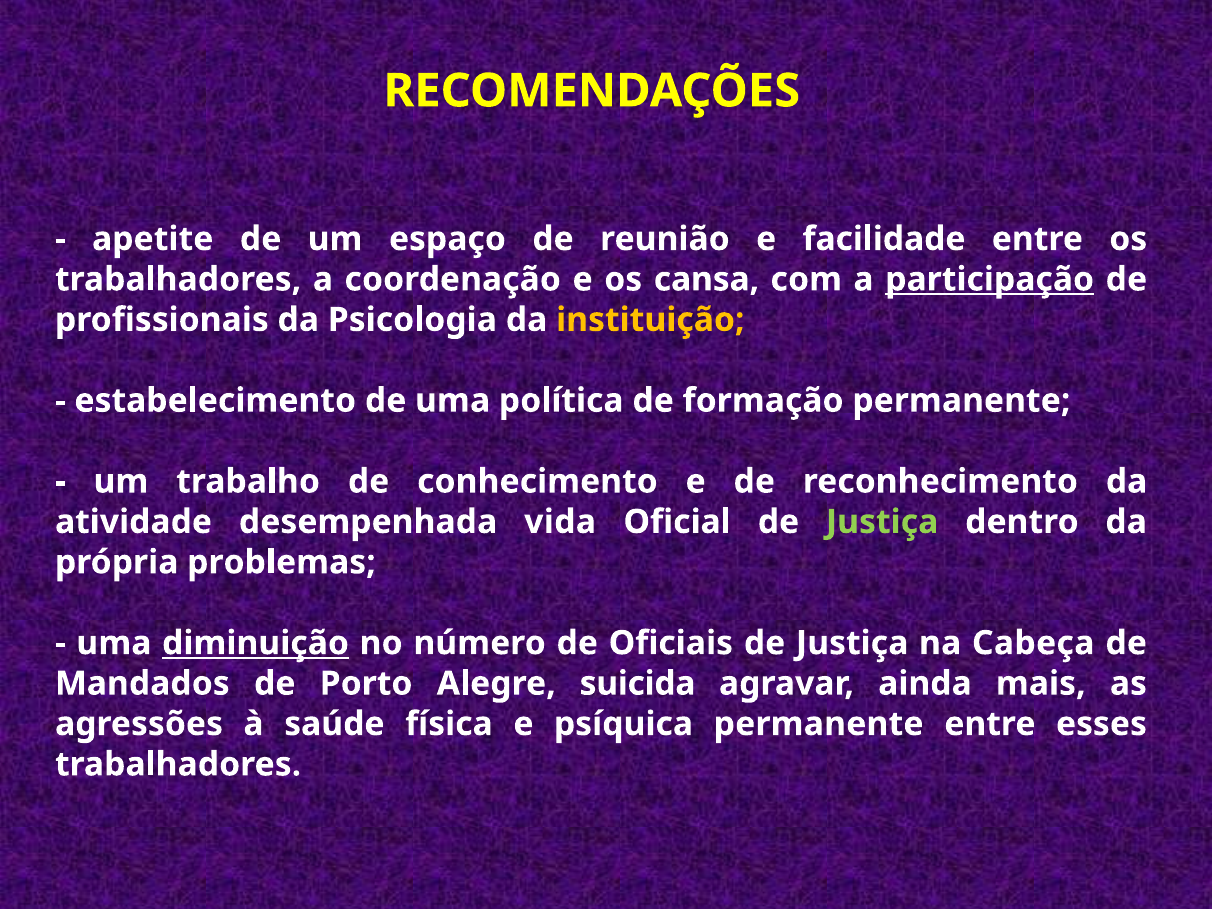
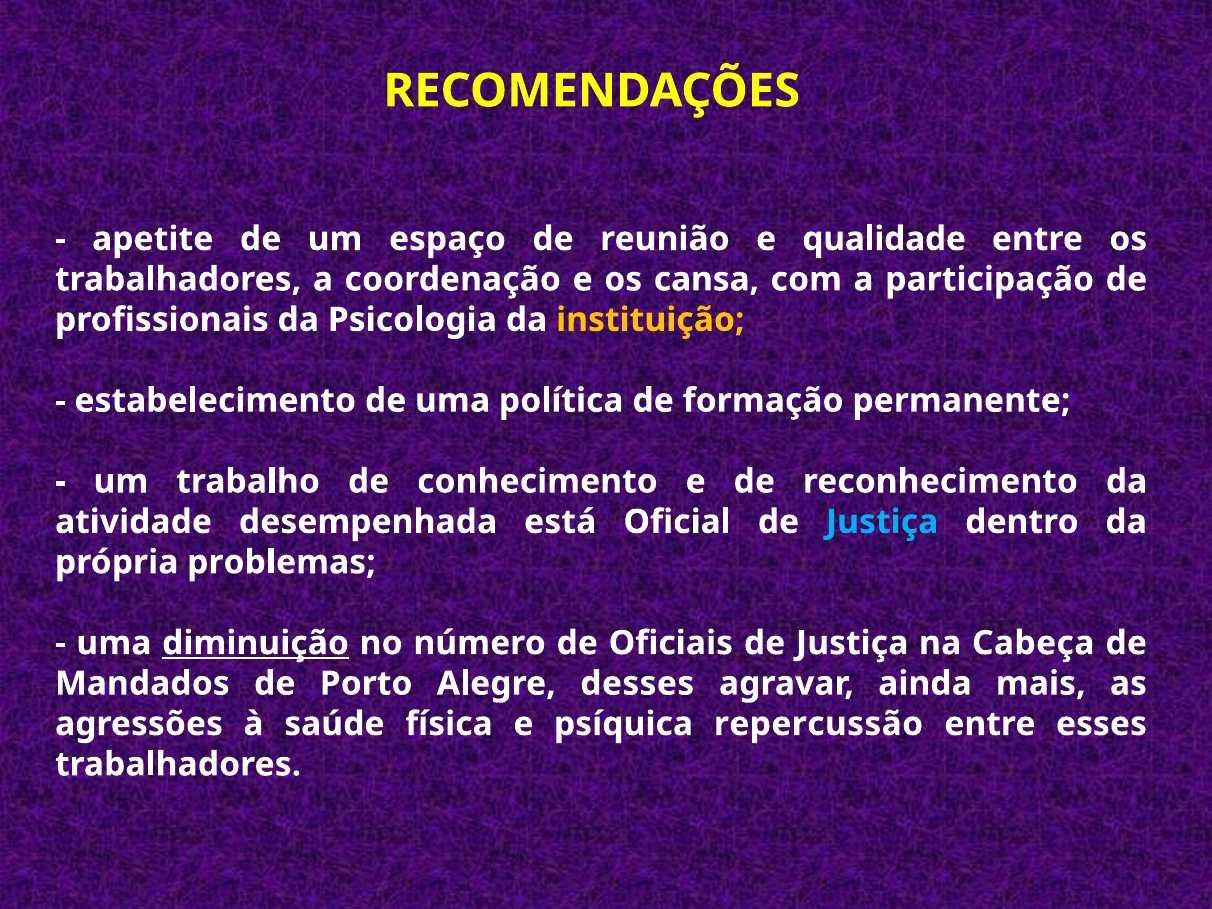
facilidade: facilidade -> qualidade
participação underline: present -> none
vida: vida -> está
Justiça at (882, 522) colour: light green -> light blue
suicida: suicida -> desses
psíquica permanente: permanente -> repercussão
